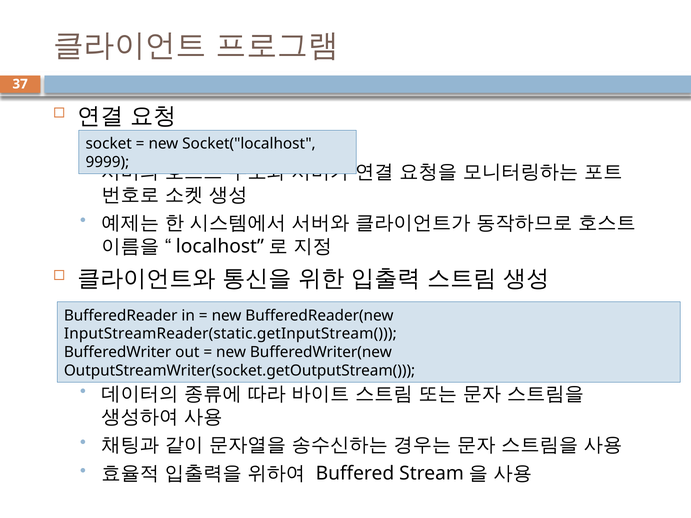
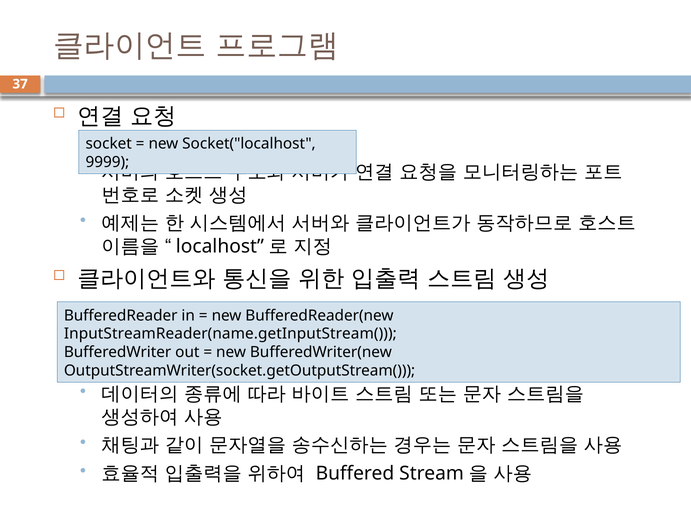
InputStreamReader(static.getInputStream(: InputStreamReader(static.getInputStream( -> InputStreamReader(name.getInputStream(
